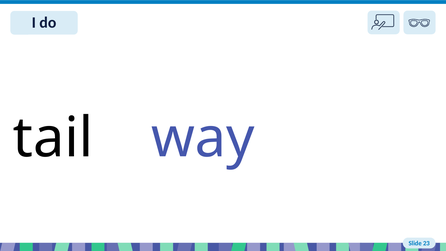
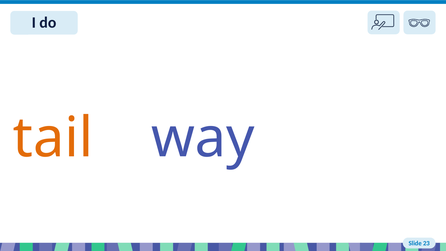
tail colour: black -> orange
